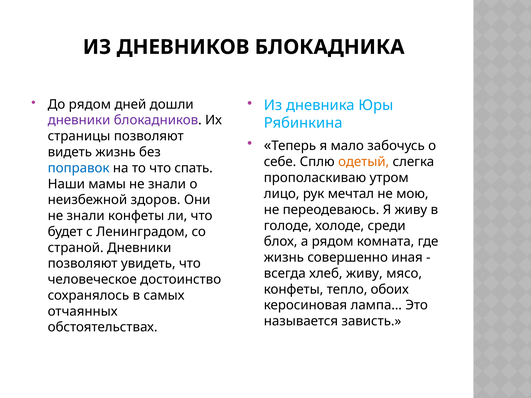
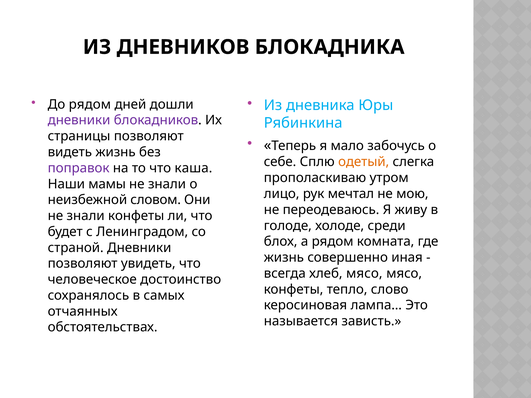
поправок colour: blue -> purple
спать: спать -> каша
здоров: здоров -> словом
хлеб живу: живу -> мясо
обоих: обоих -> слово
